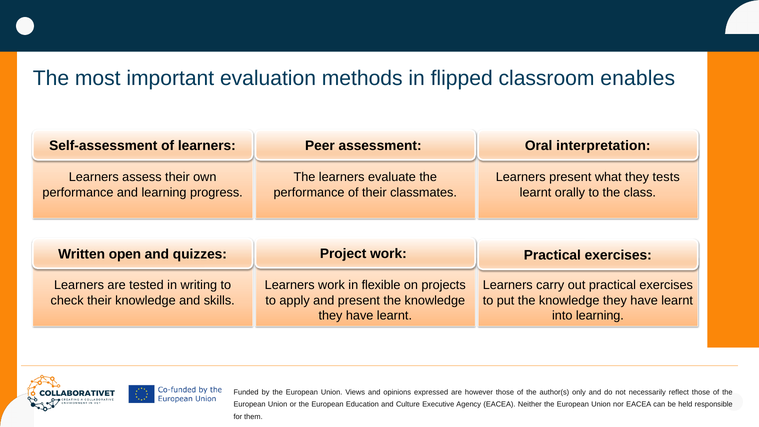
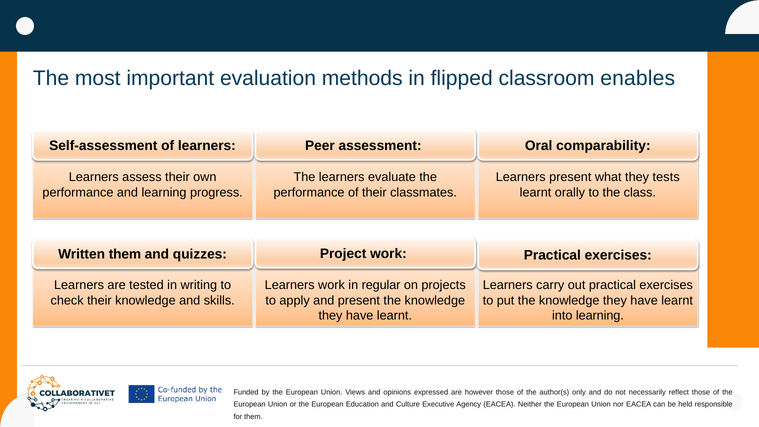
interpretation: interpretation -> comparability
Written open: open -> them
flexible: flexible -> regular
